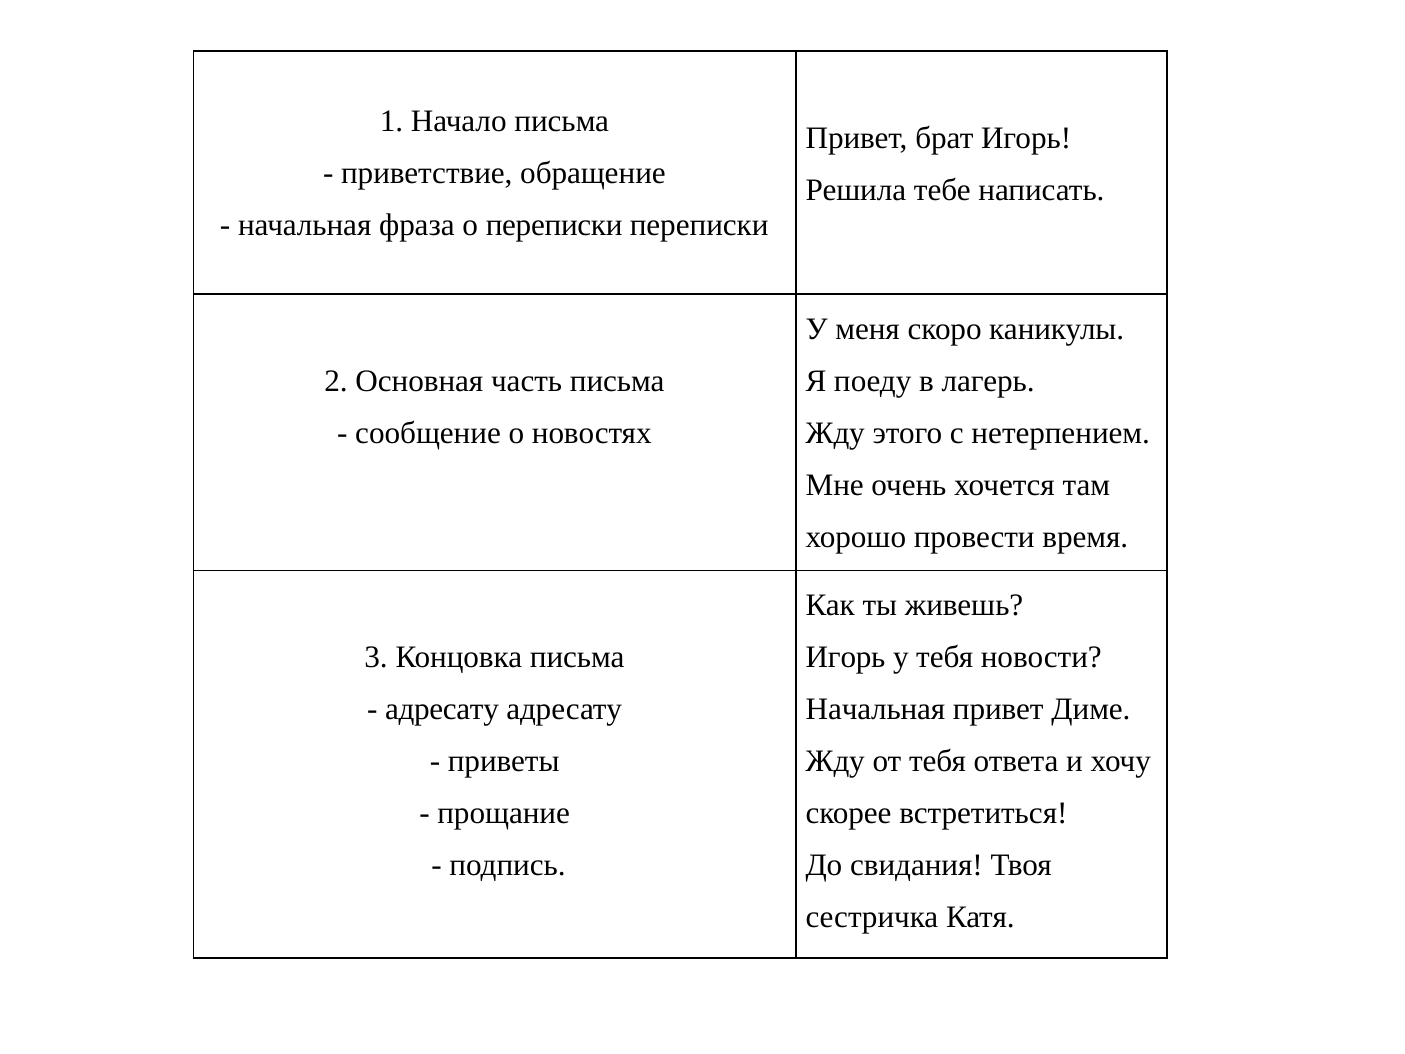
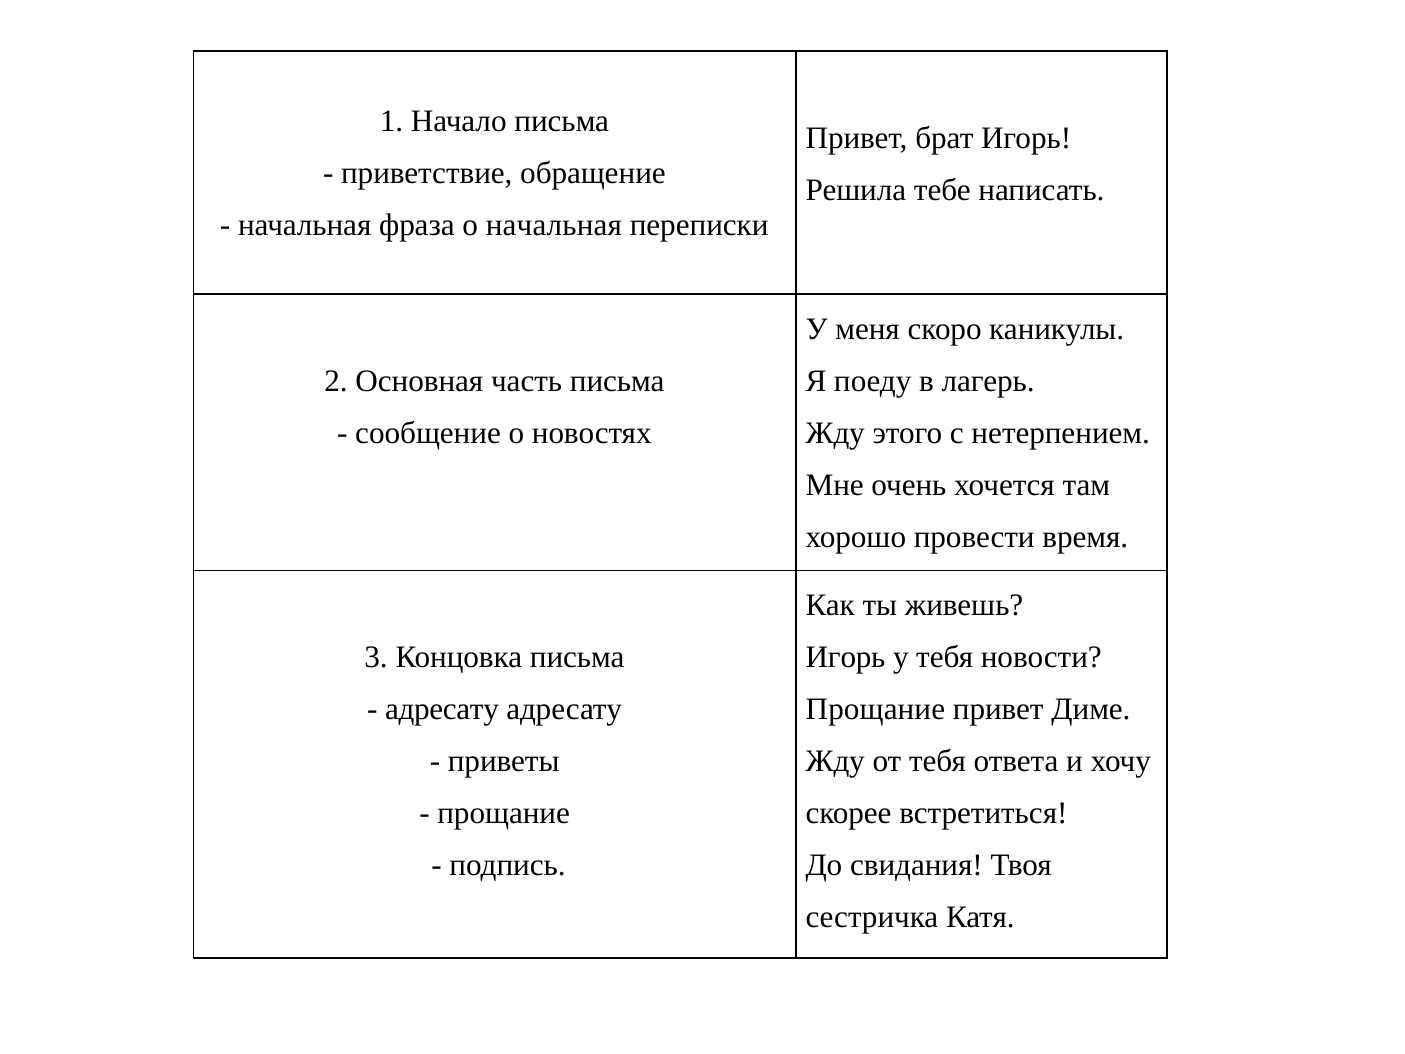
о переписки: переписки -> начальная
Начальная at (875, 709): Начальная -> Прощание
